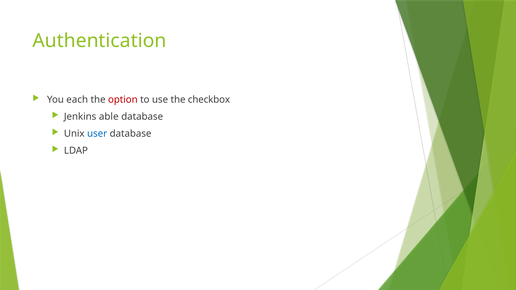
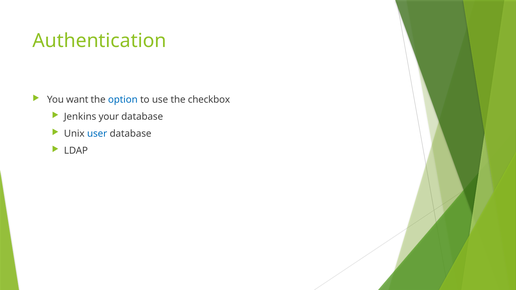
each: each -> want
option colour: red -> blue
able: able -> your
